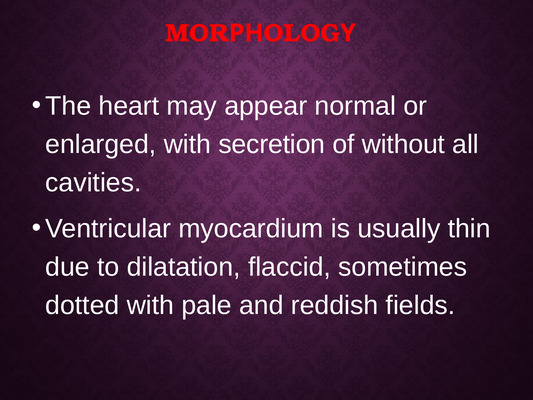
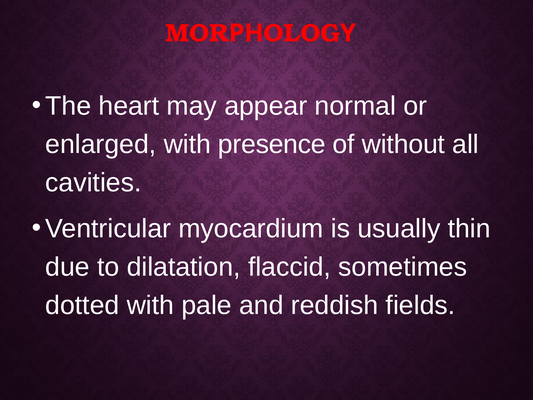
secretion: secretion -> presence
